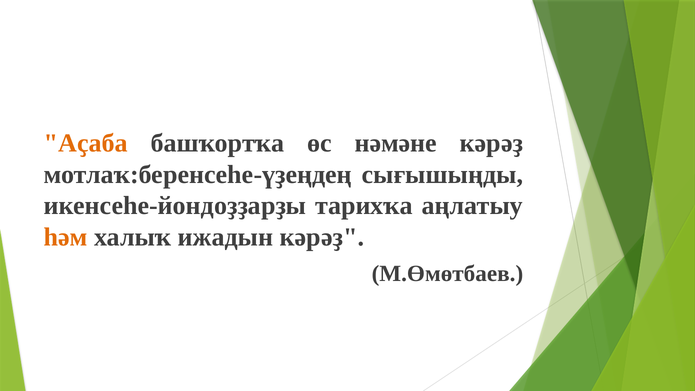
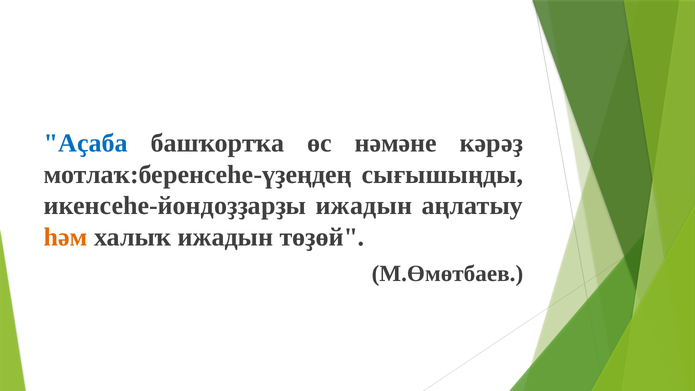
Аҫаба colour: orange -> blue
икенсеһе-йондоҙҙарҙы тарихҡа: тарихҡа -> ижадын
ижадын кәрәҙ: кәрәҙ -> төҙөй
